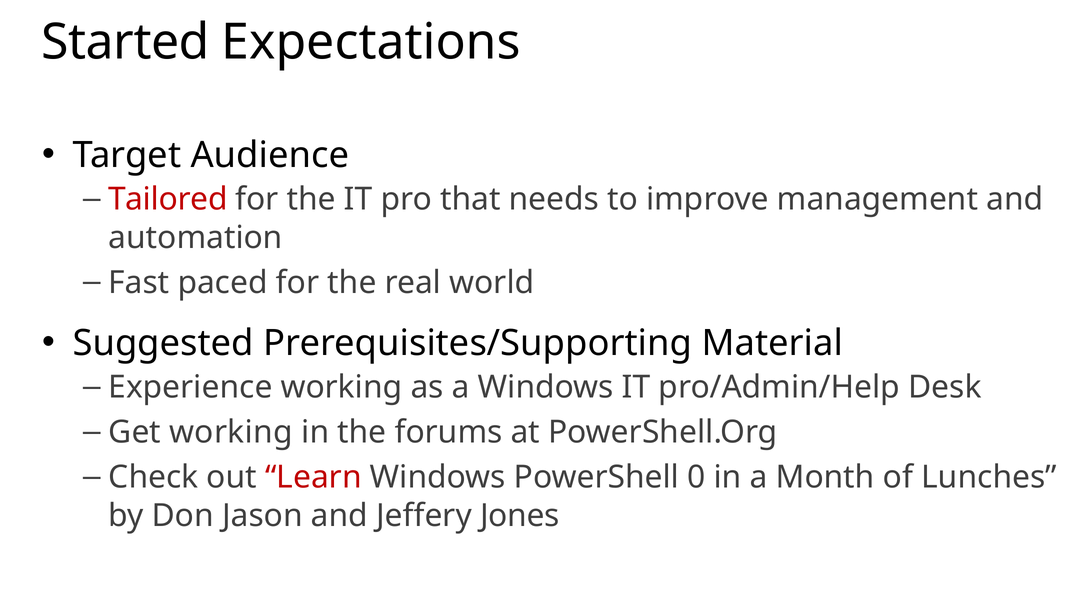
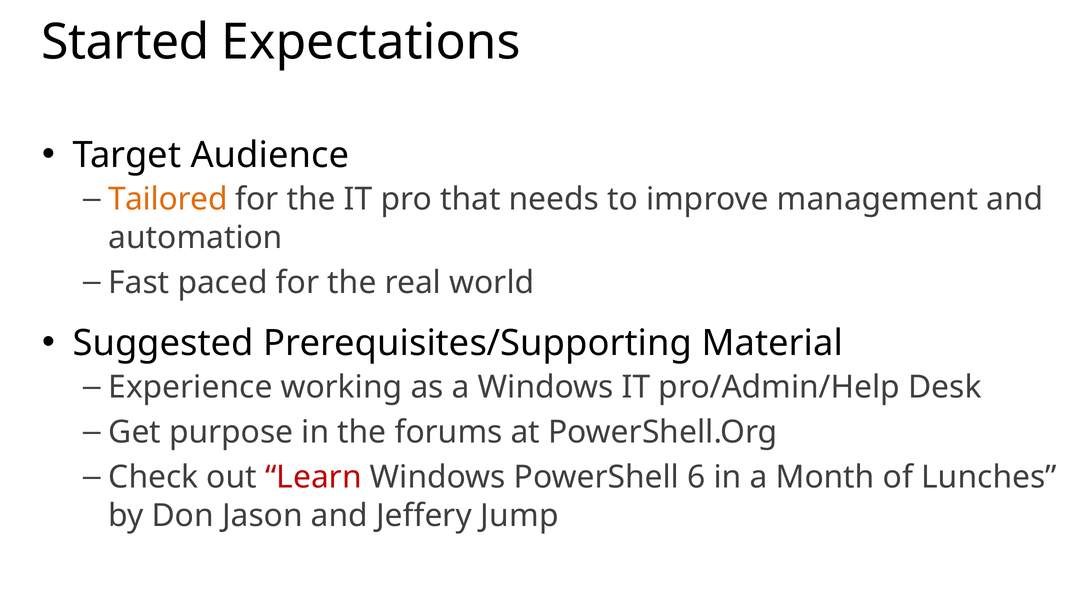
Tailored colour: red -> orange
Get working: working -> purpose
0: 0 -> 6
Jones: Jones -> Jump
